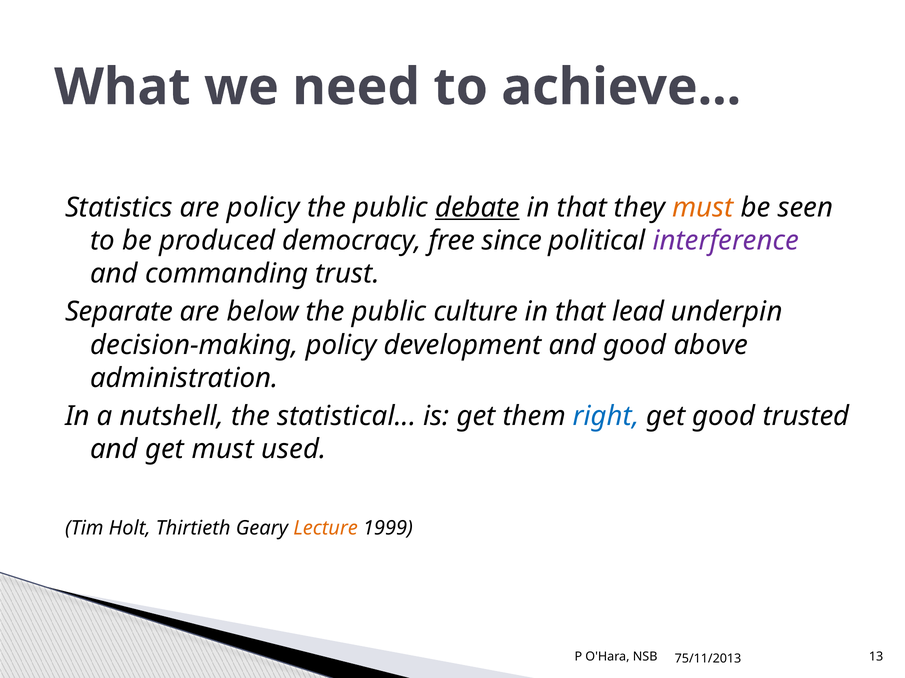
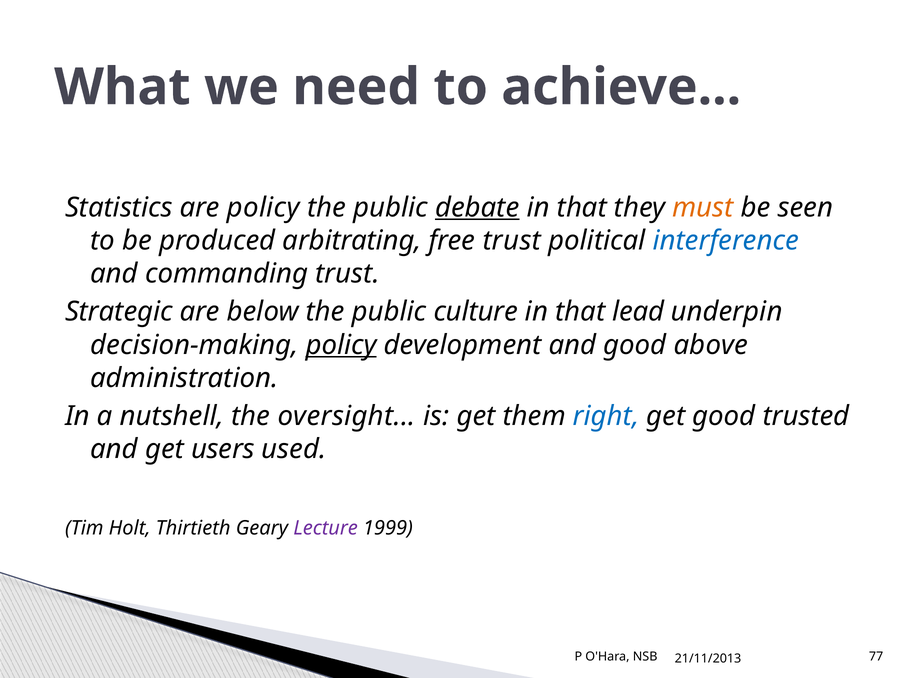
democracy: democracy -> arbitrating
free since: since -> trust
interference colour: purple -> blue
Separate: Separate -> Strategic
policy at (341, 345) underline: none -> present
statistical: statistical -> oversight
get must: must -> users
Lecture colour: orange -> purple
13: 13 -> 77
75/11/2013: 75/11/2013 -> 21/11/2013
